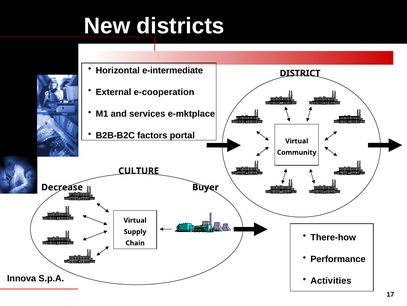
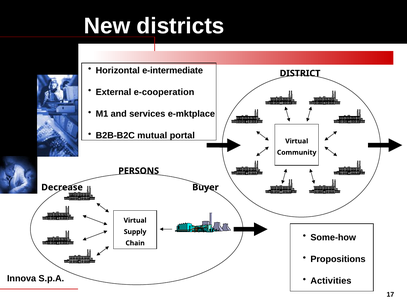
factors: factors -> mutual
CULTURE: CULTURE -> PERSONS
There-how: There-how -> Some-how
Performance: Performance -> Propositions
